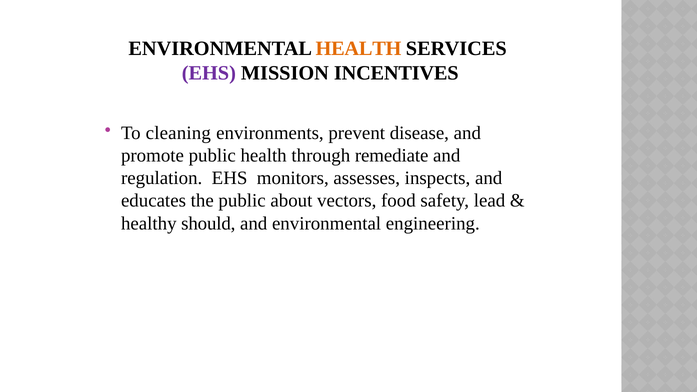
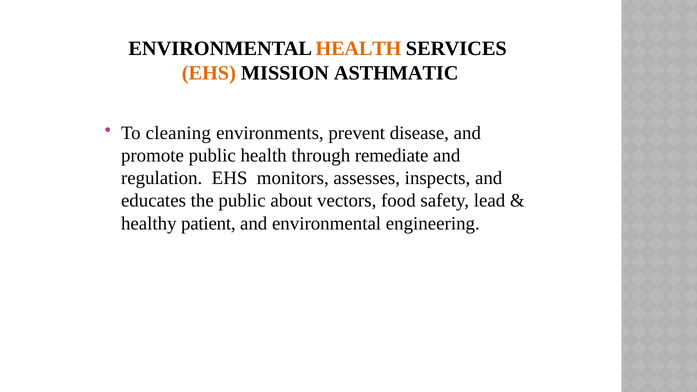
EHS at (209, 73) colour: purple -> orange
INCENTIVES: INCENTIVES -> ASTHMATIC
should: should -> patient
